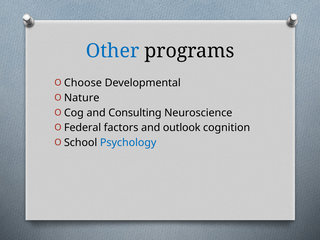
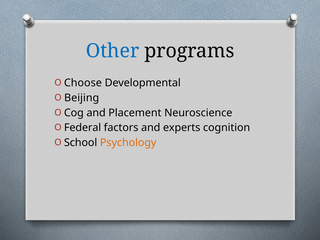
Nature: Nature -> Beijing
Consulting: Consulting -> Placement
outlook: outlook -> experts
Psychology colour: blue -> orange
